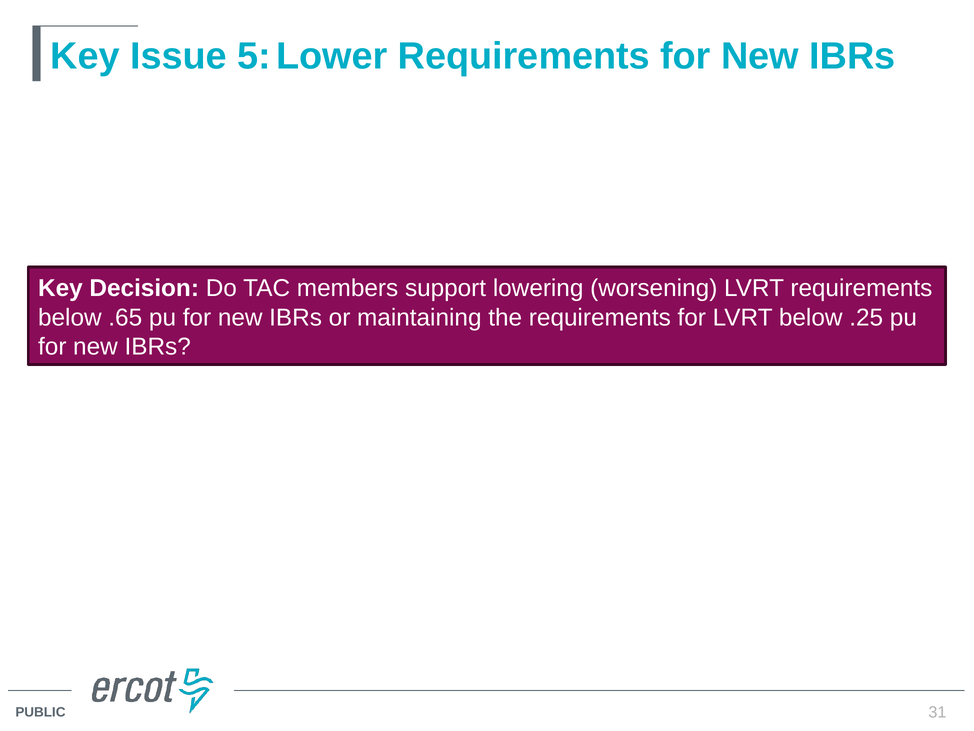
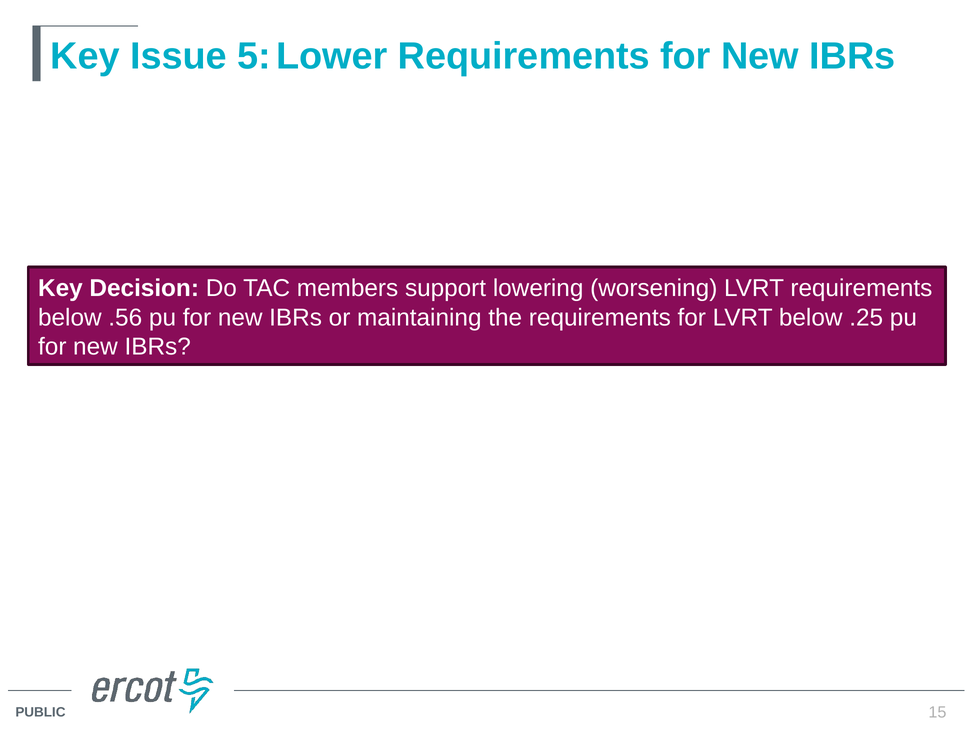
.65: .65 -> .56
31: 31 -> 15
